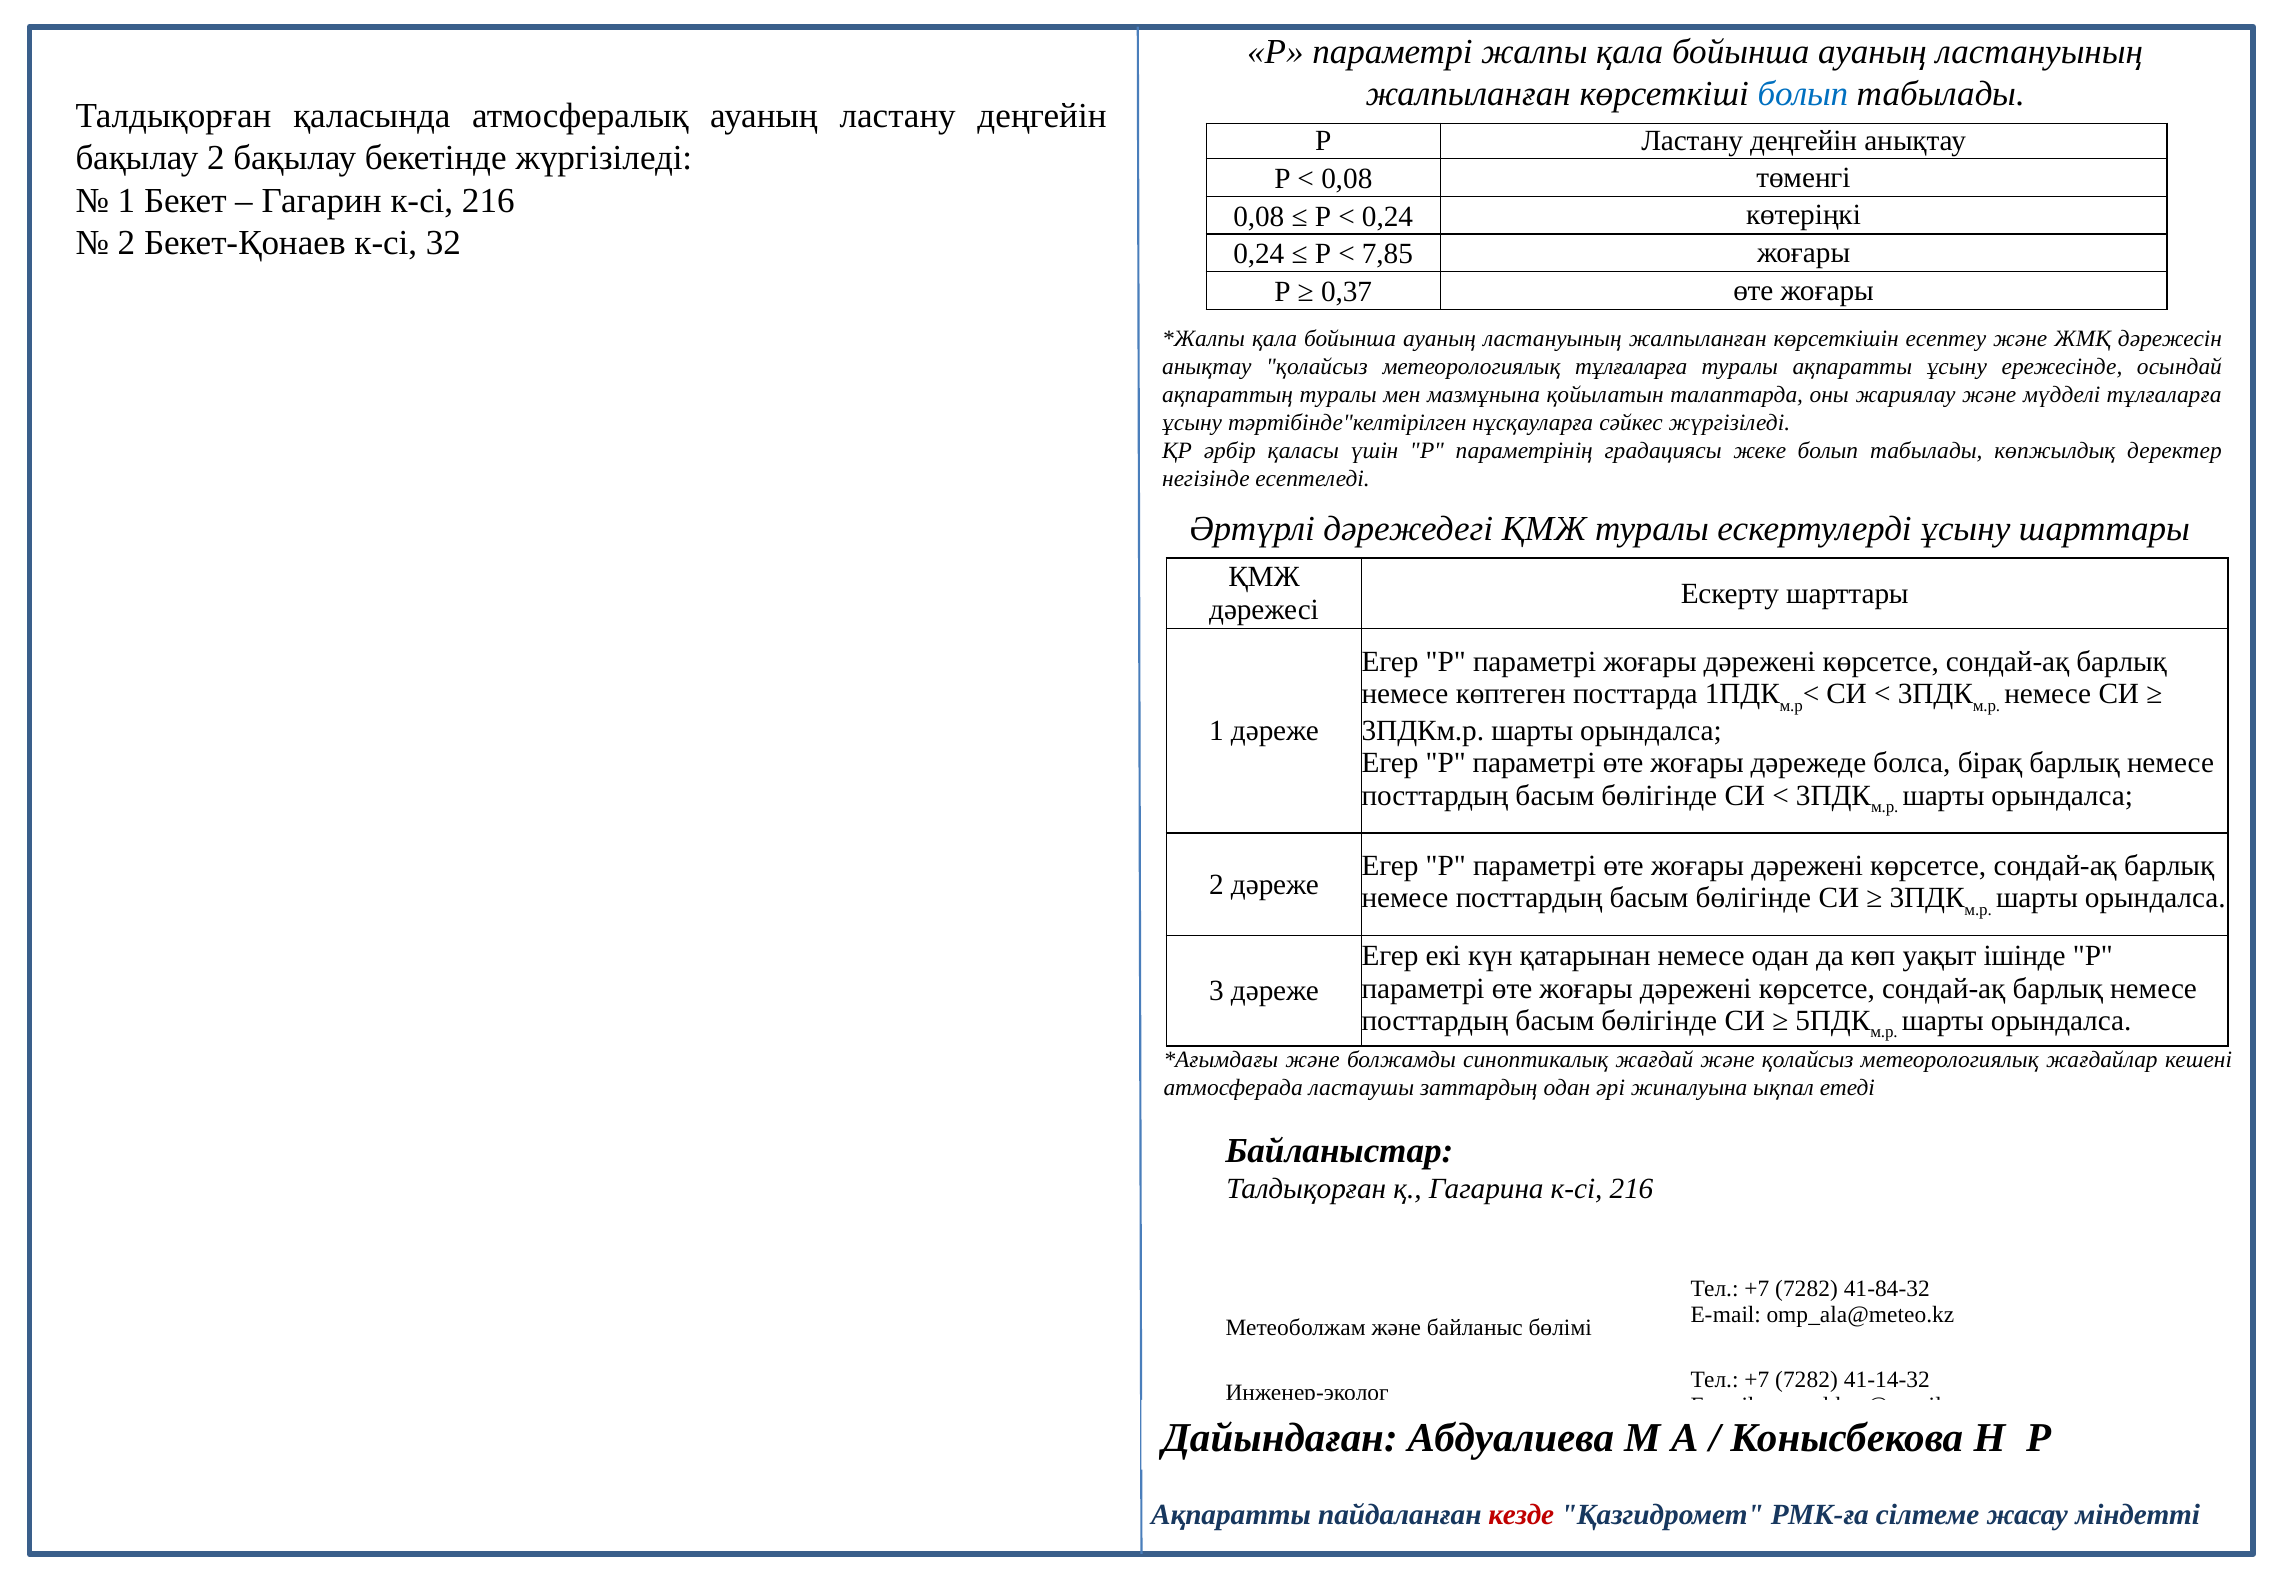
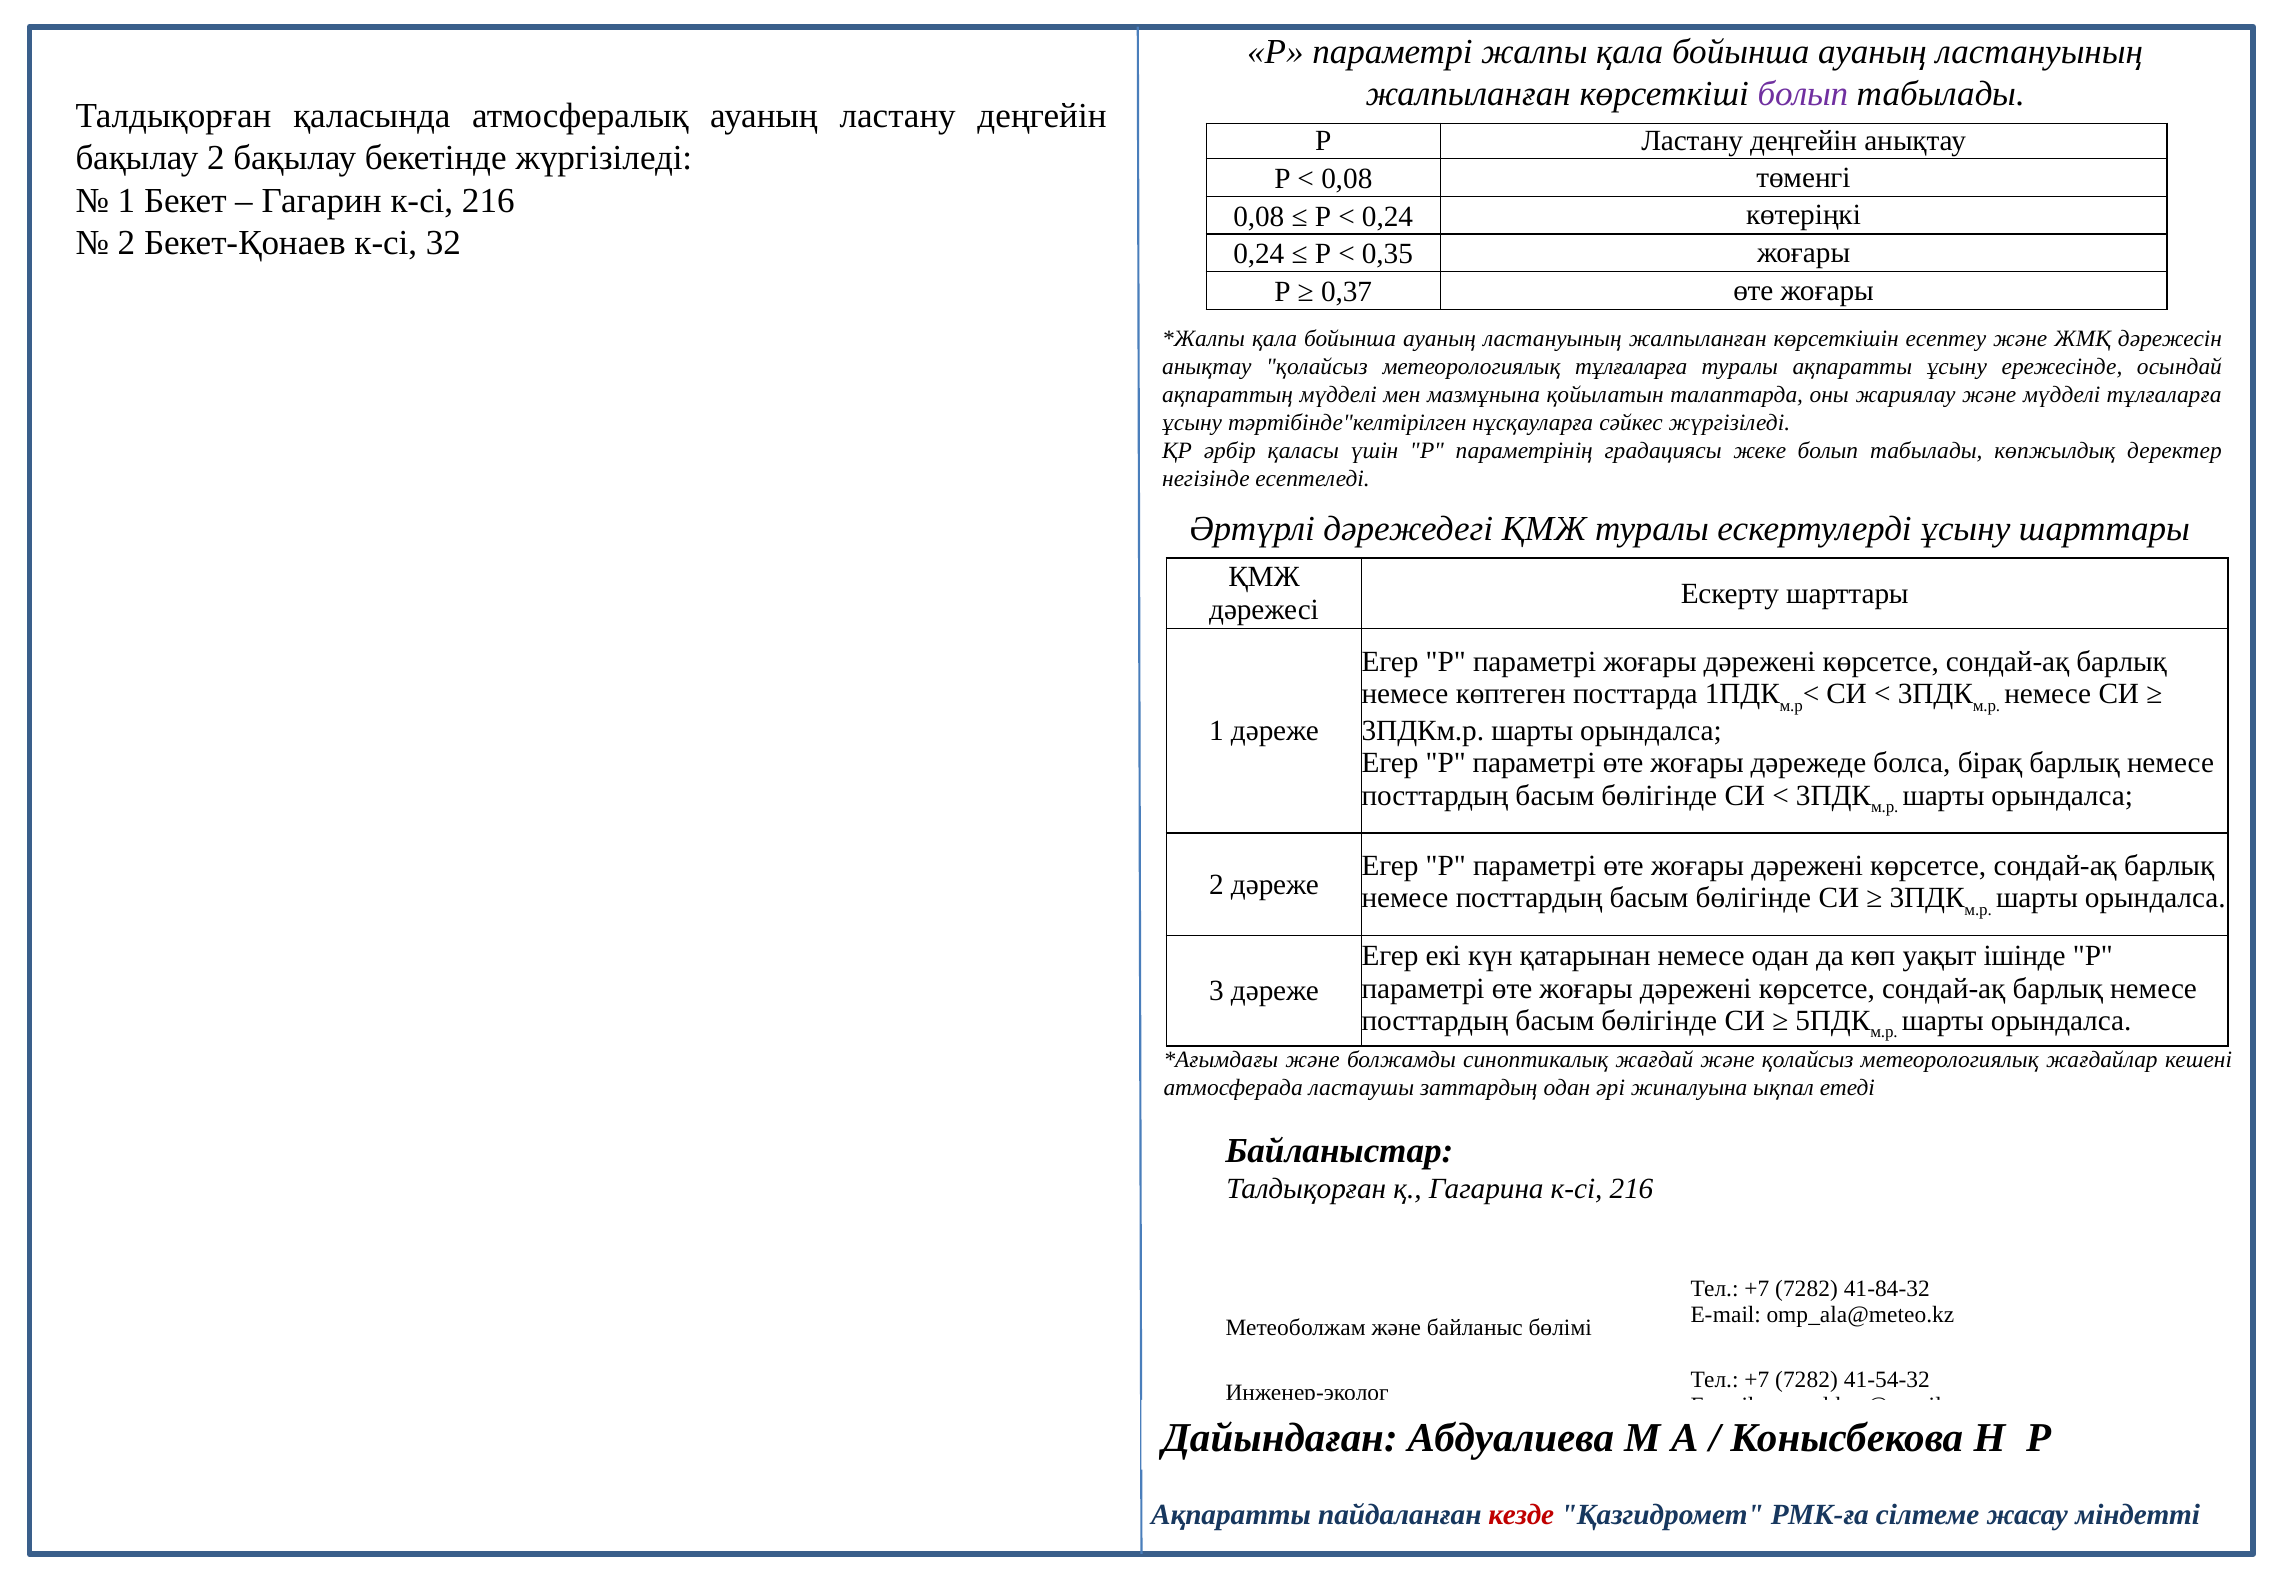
болып at (1803, 94) colour: blue -> purple
7,85: 7,85 -> 0,35
ақпараттың туралы: туралы -> мүдделі
41-14-32: 41-14-32 -> 41-54-32
